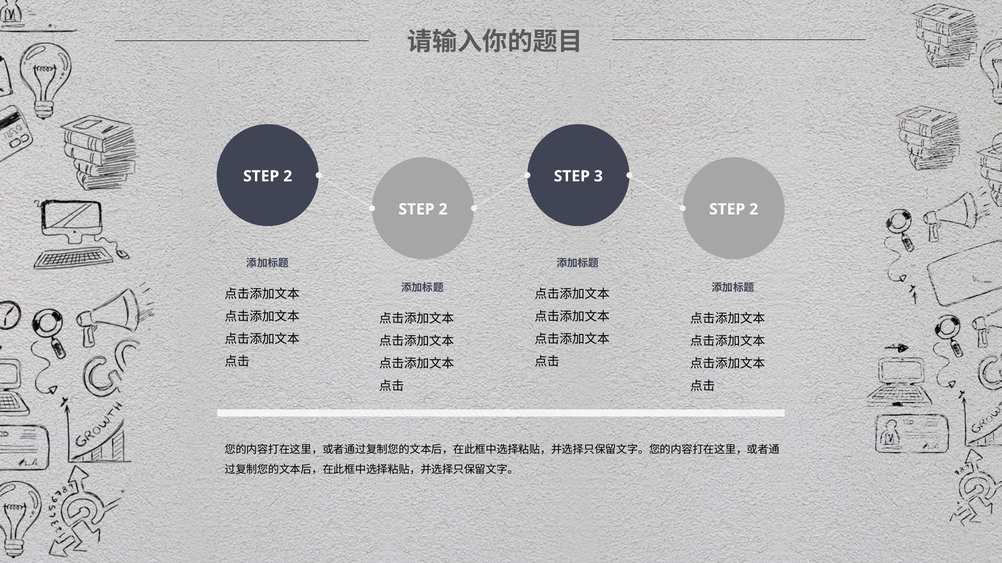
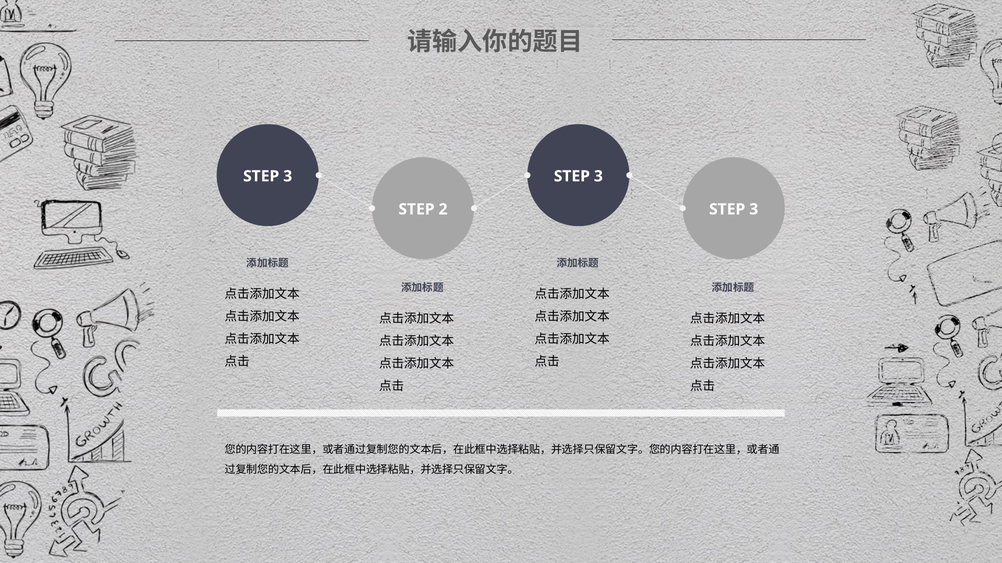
2 at (288, 176): 2 -> 3
2 at (754, 209): 2 -> 3
